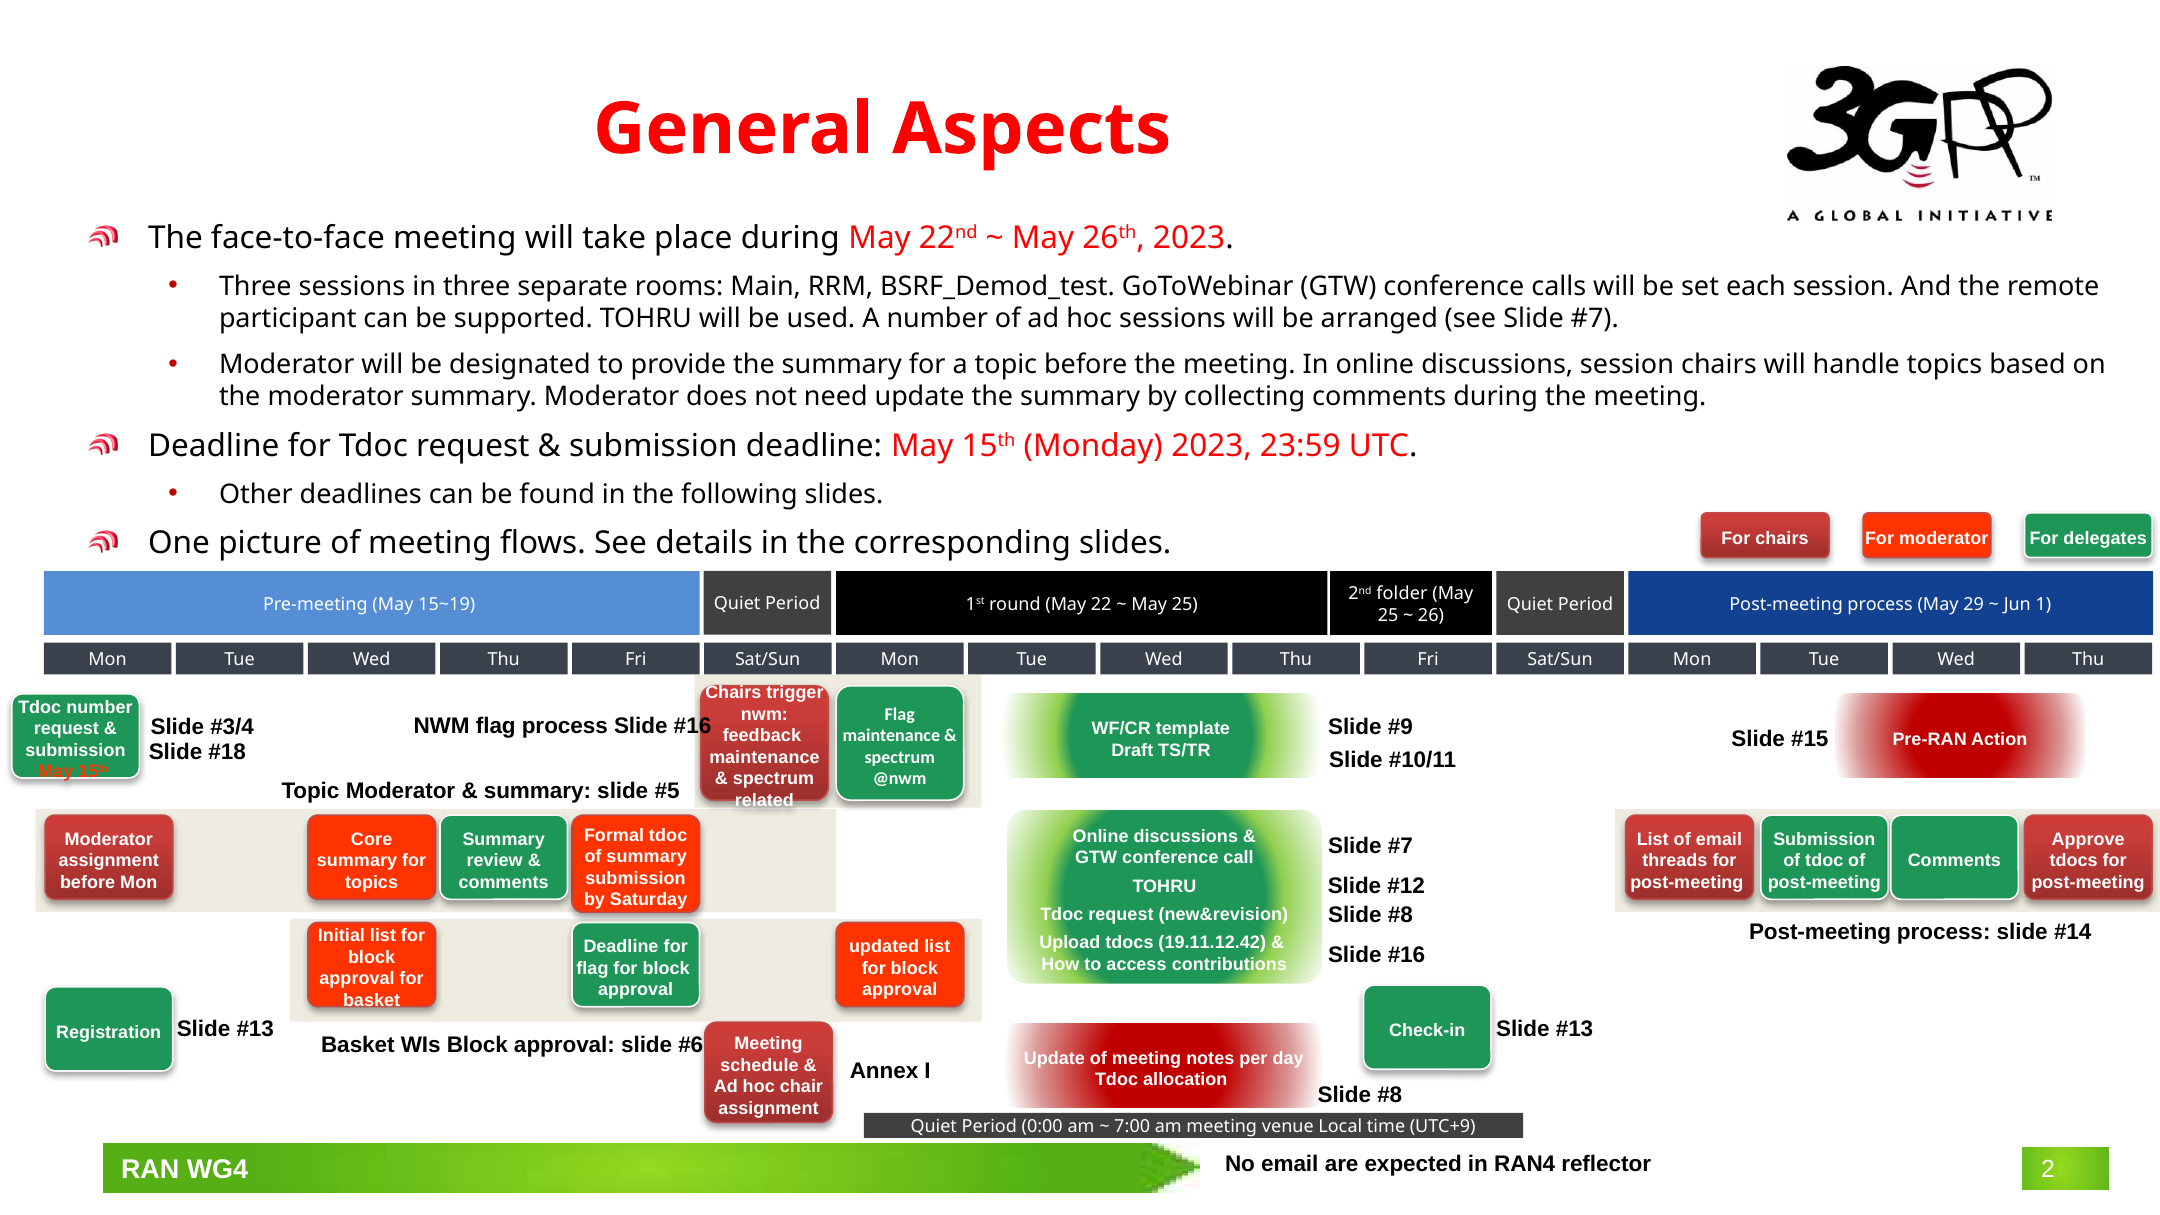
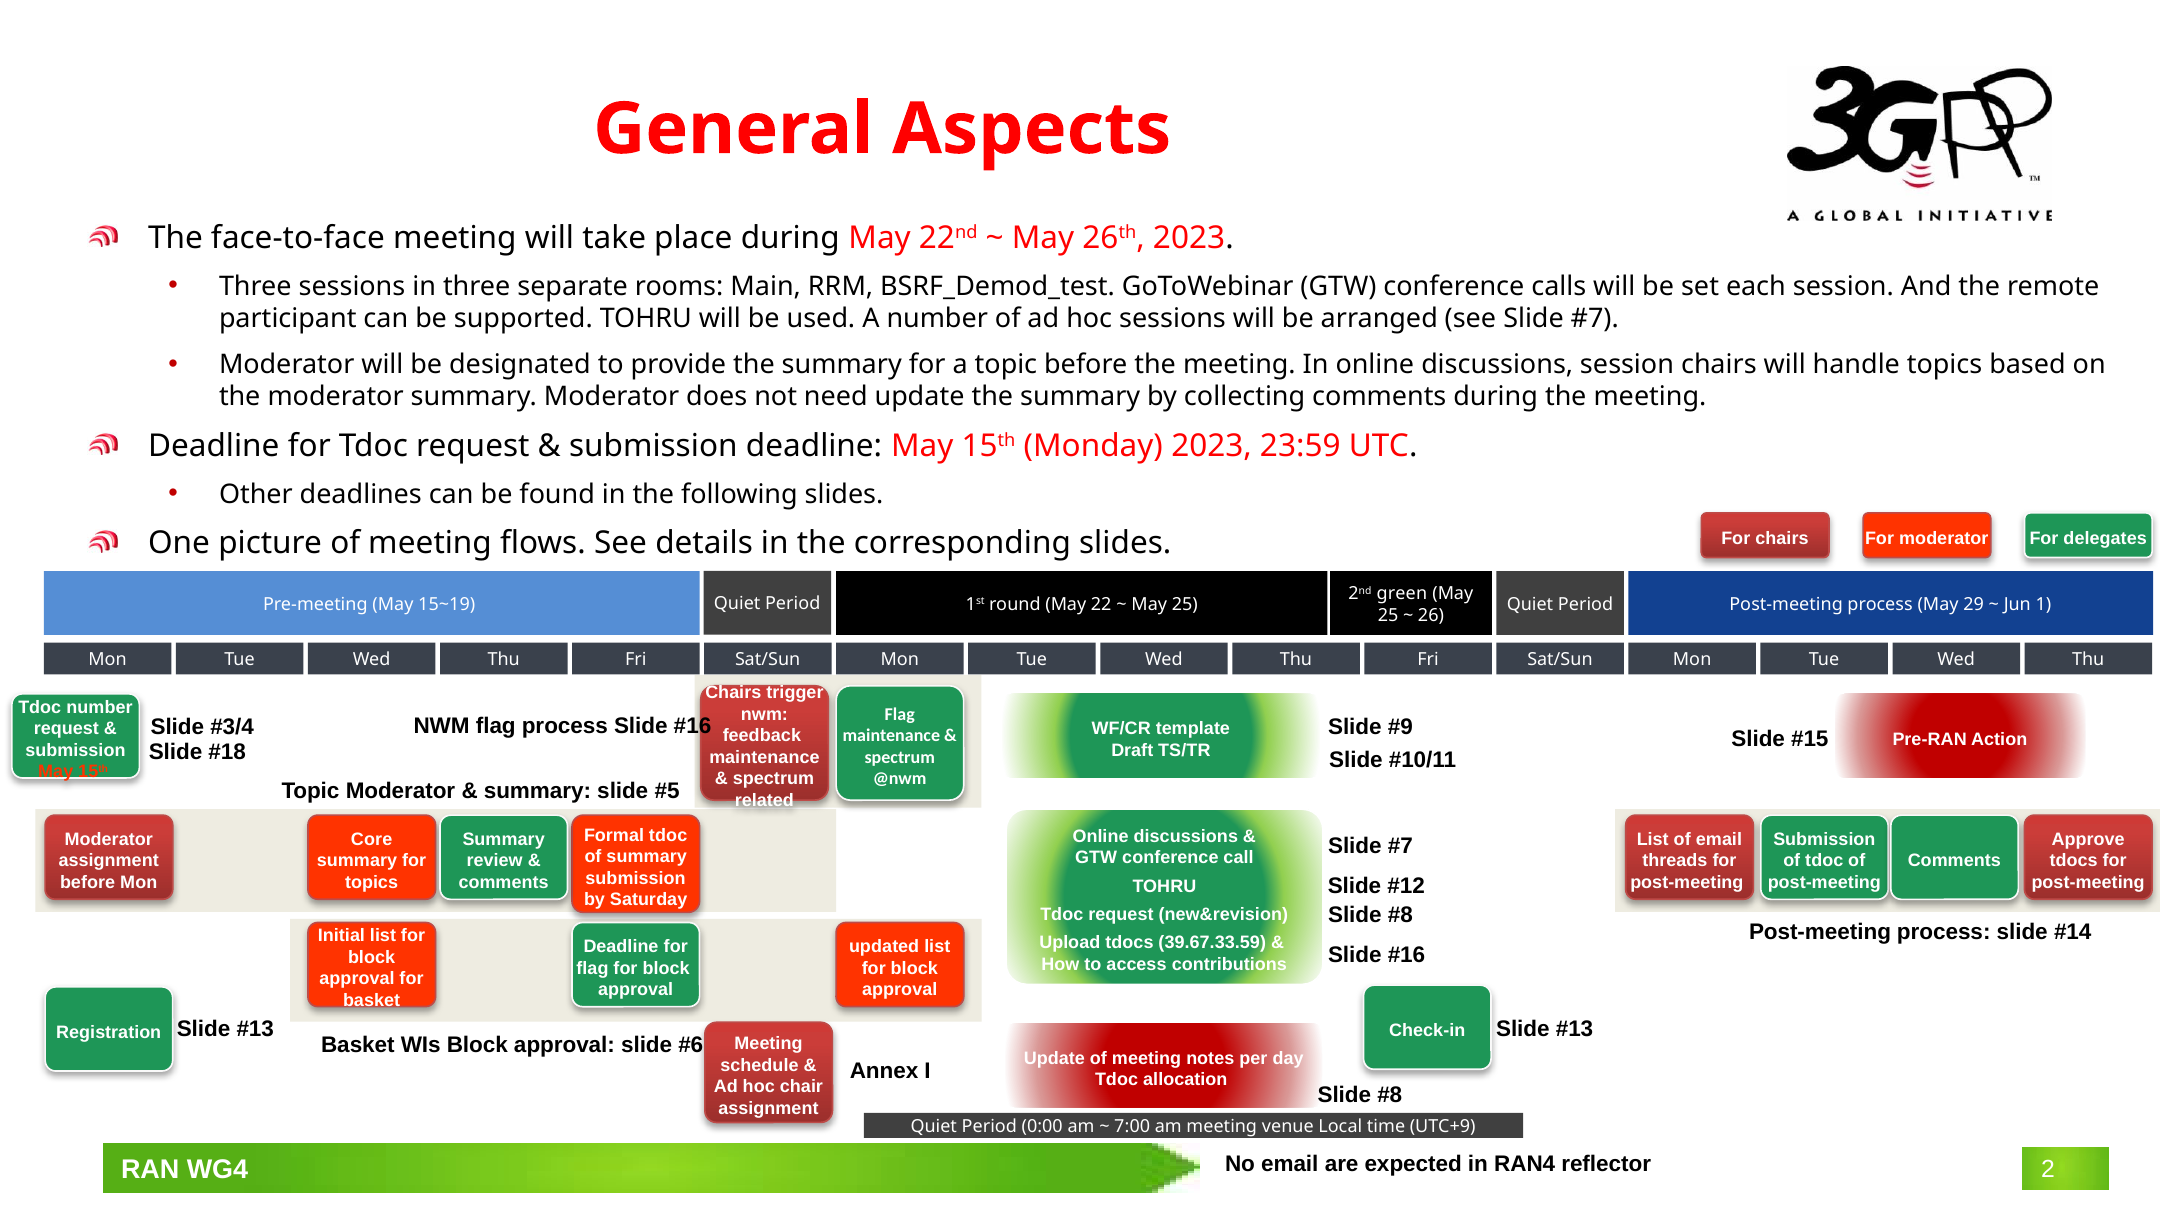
folder: folder -> green
19.11.12.42: 19.11.12.42 -> 39.67.33.59
